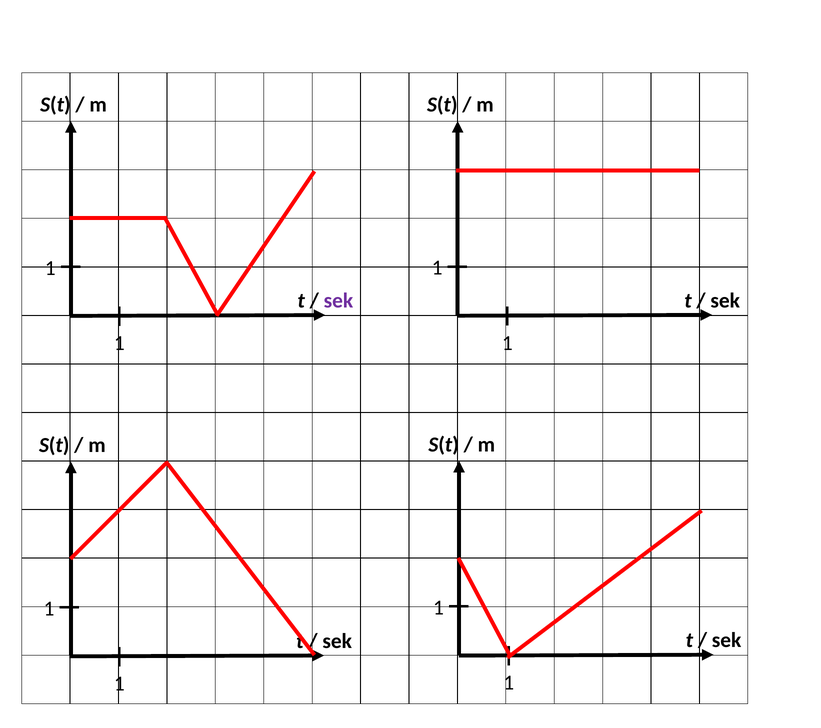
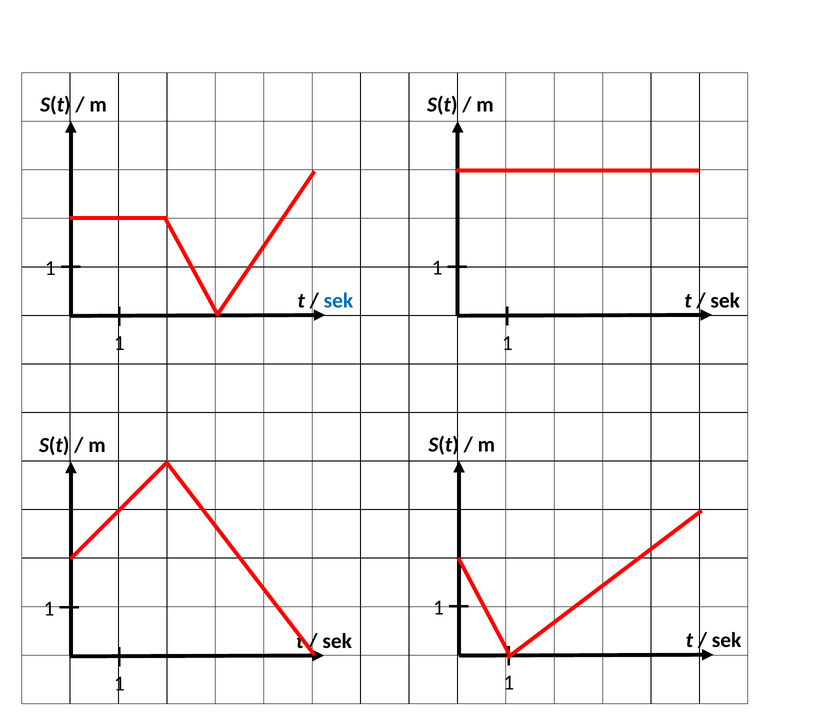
sek at (338, 300) colour: purple -> blue
